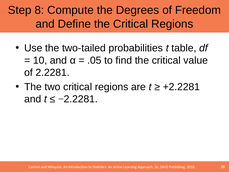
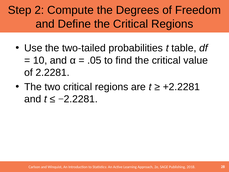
8: 8 -> 2
